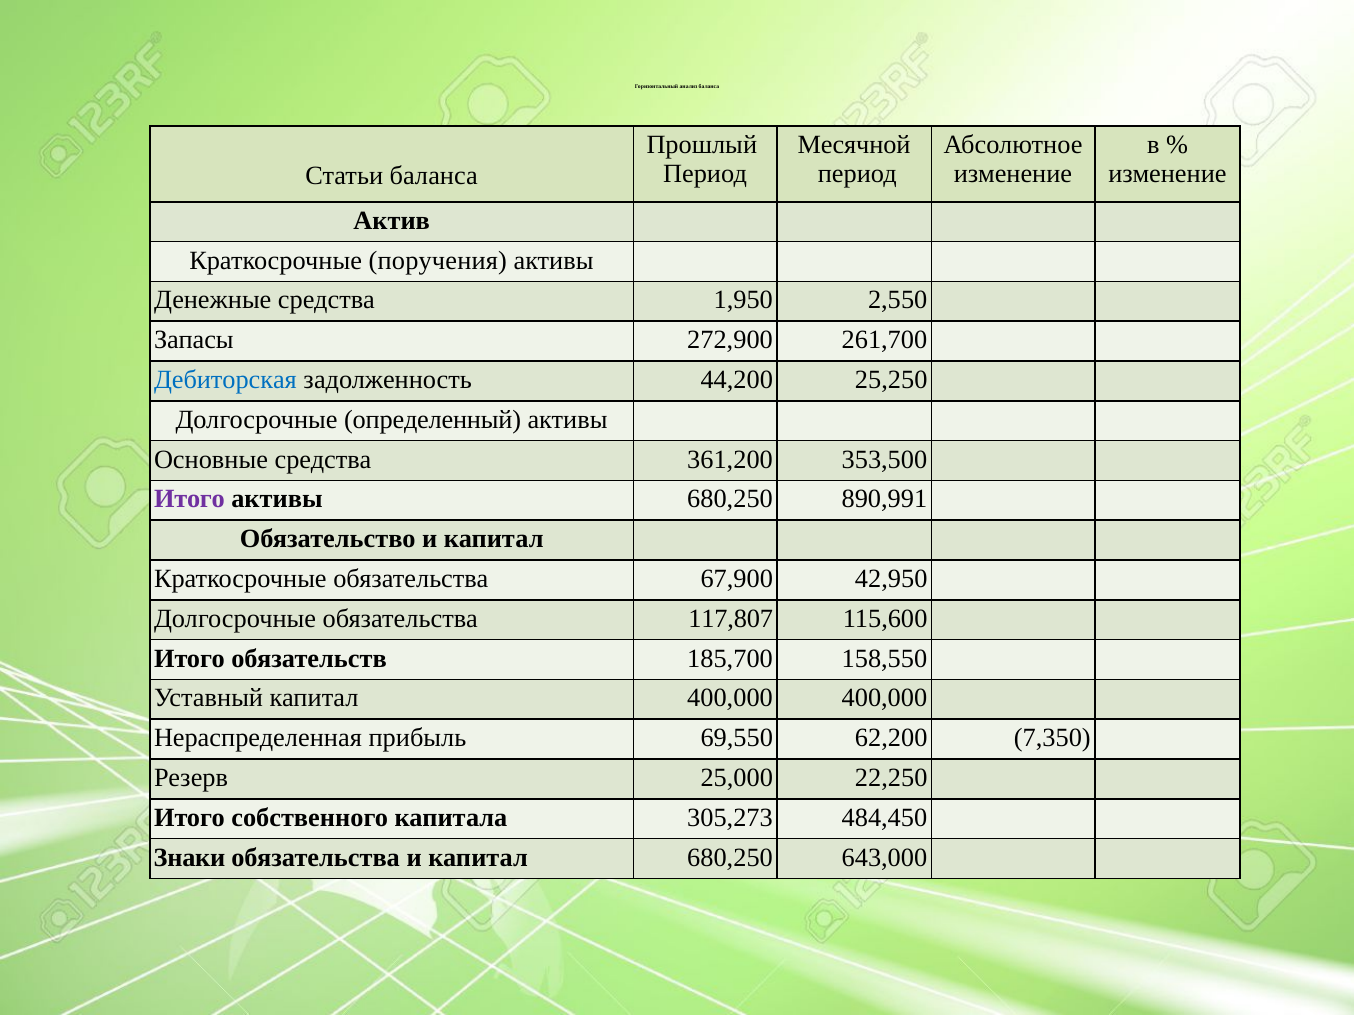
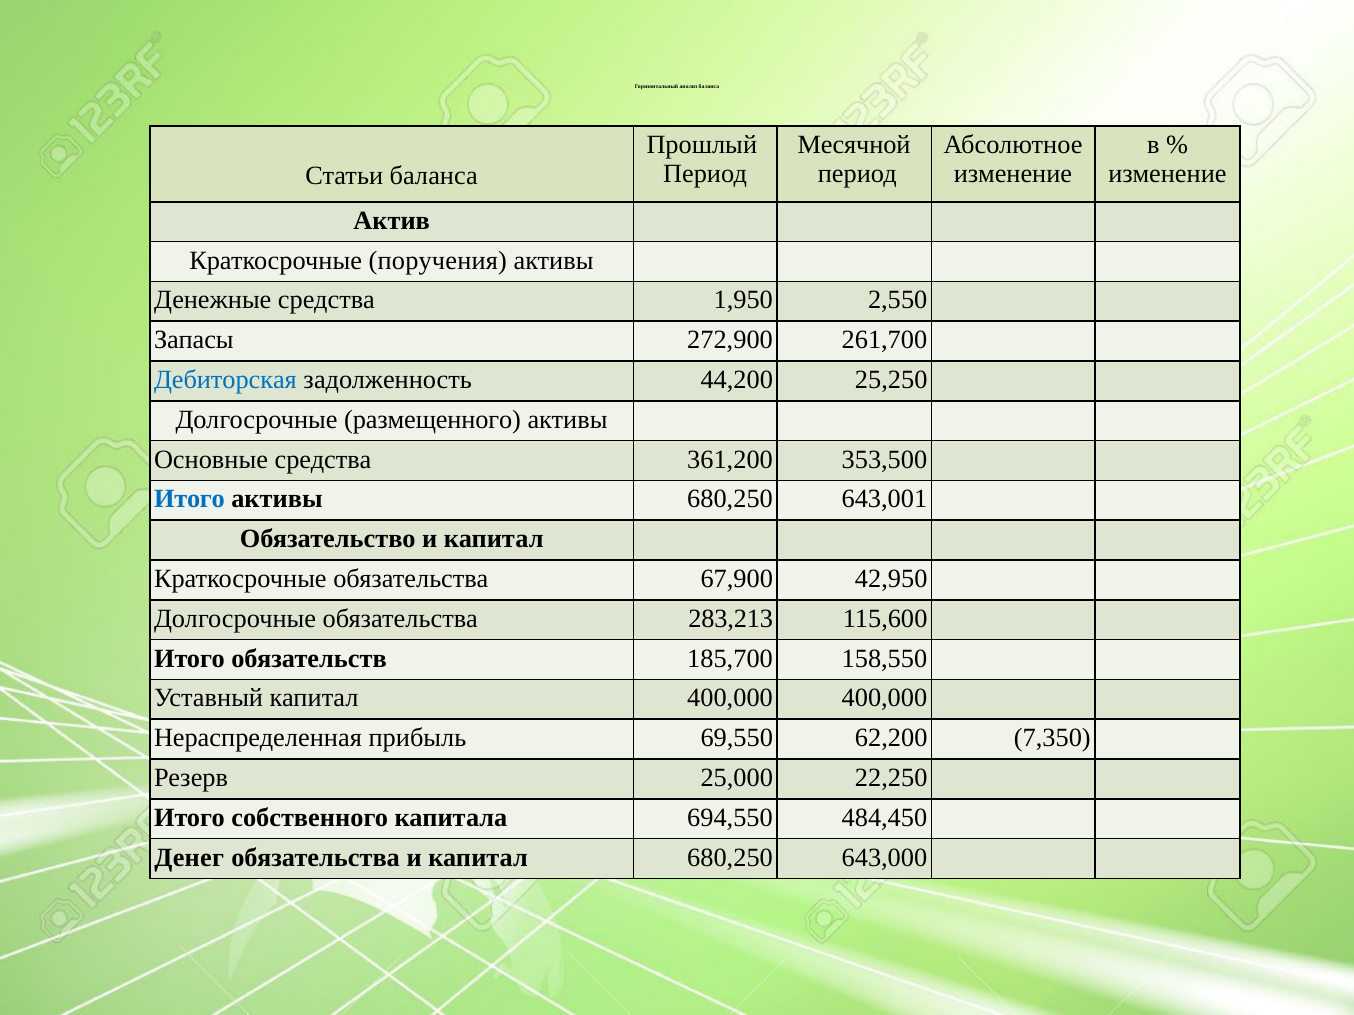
определенный: определенный -> размещенного
Итого at (189, 499) colour: purple -> blue
890,991: 890,991 -> 643,001
117,807: 117,807 -> 283,213
305,273: 305,273 -> 694,550
Знаки: Знаки -> Денег
